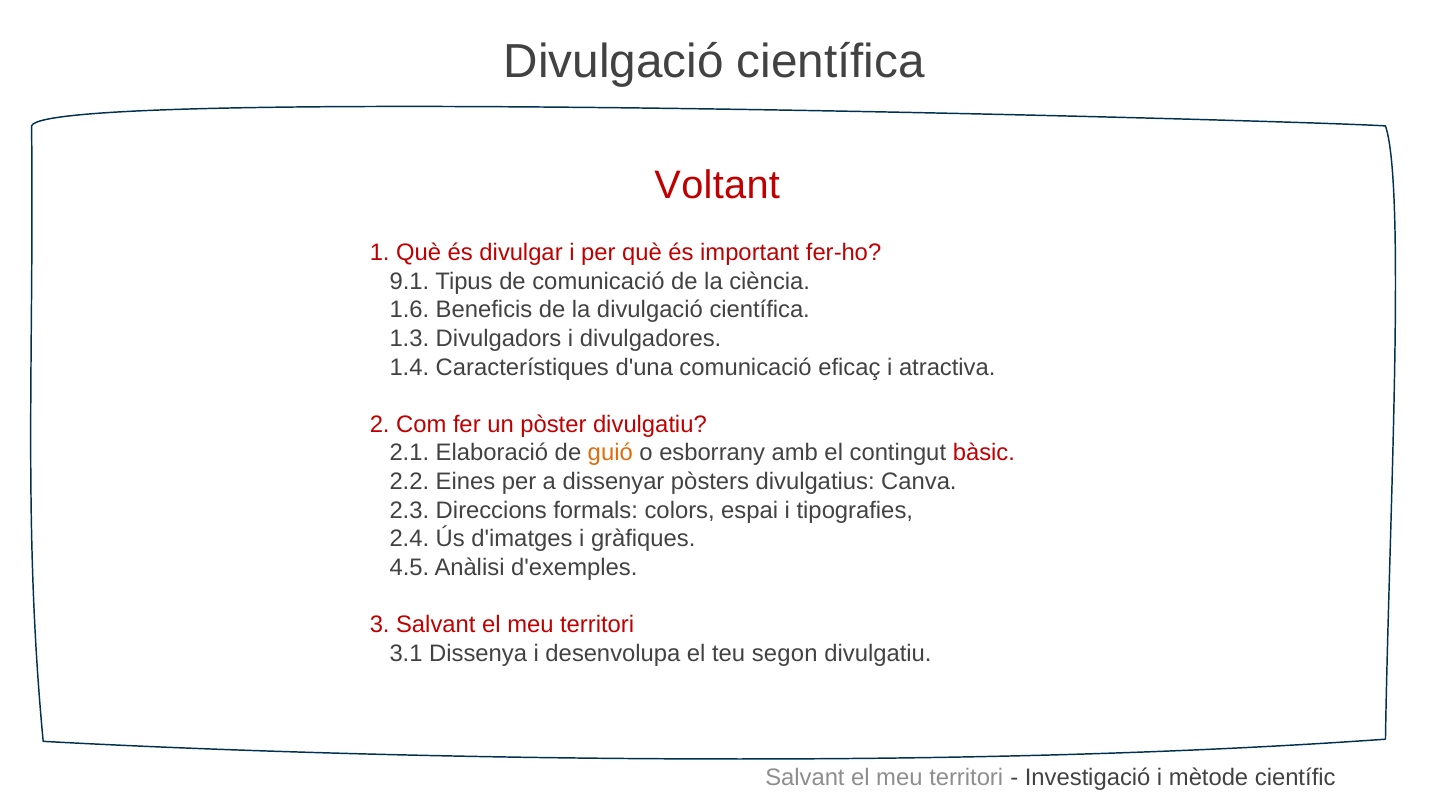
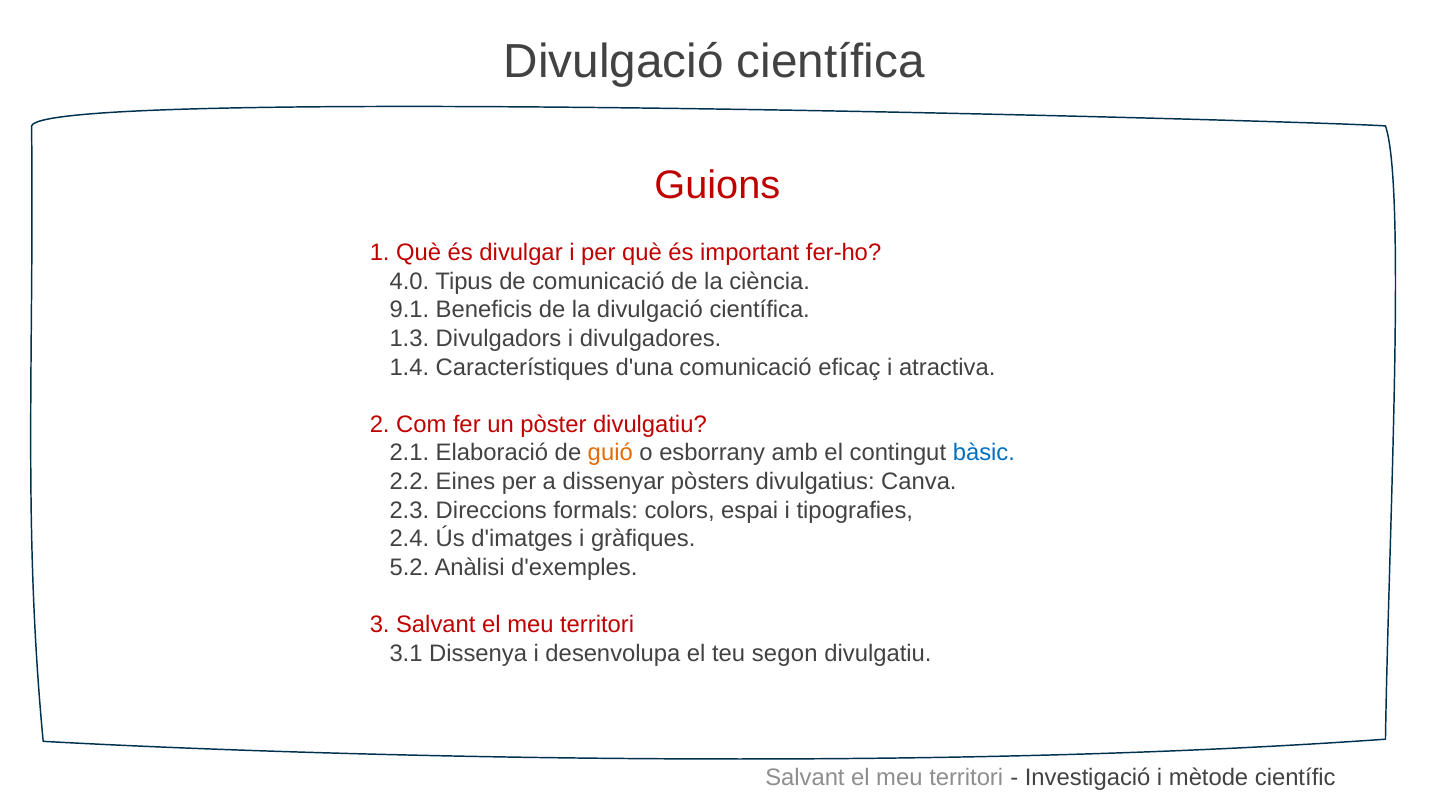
Voltant: Voltant -> Guions
9.1: 9.1 -> 4.0
1.6: 1.6 -> 9.1
bàsic colour: red -> blue
4.5: 4.5 -> 5.2
